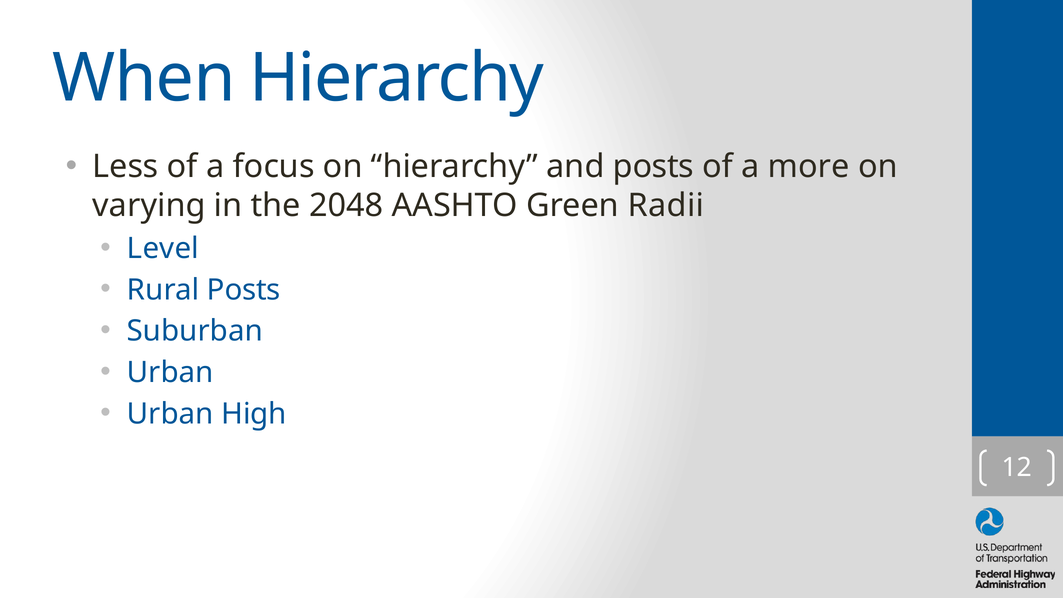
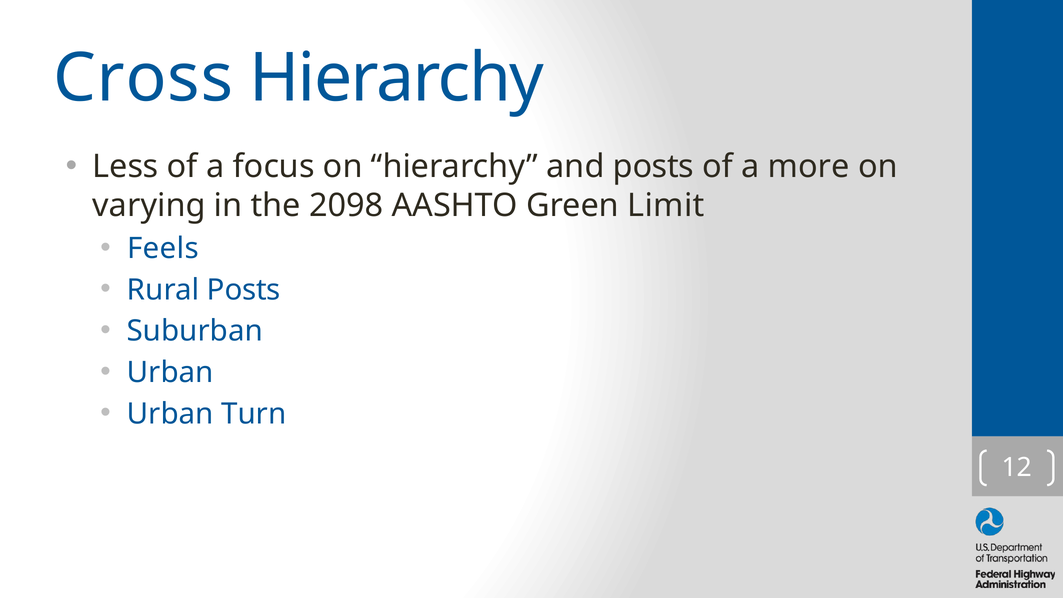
When: When -> Cross
2048: 2048 -> 2098
Radii: Radii -> Limit
Level: Level -> Feels
High: High -> Turn
